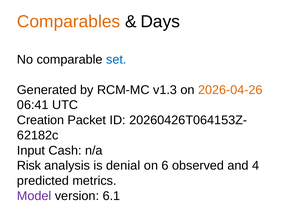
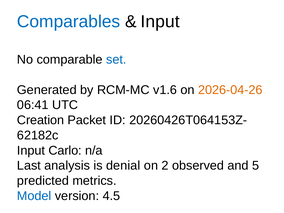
Comparables colour: orange -> blue
Days at (160, 22): Days -> Input
v1.3: v1.3 -> v1.6
Cash: Cash -> Carlo
Risk: Risk -> Last
6: 6 -> 2
4: 4 -> 5
Model colour: purple -> blue
6.1: 6.1 -> 4.5
